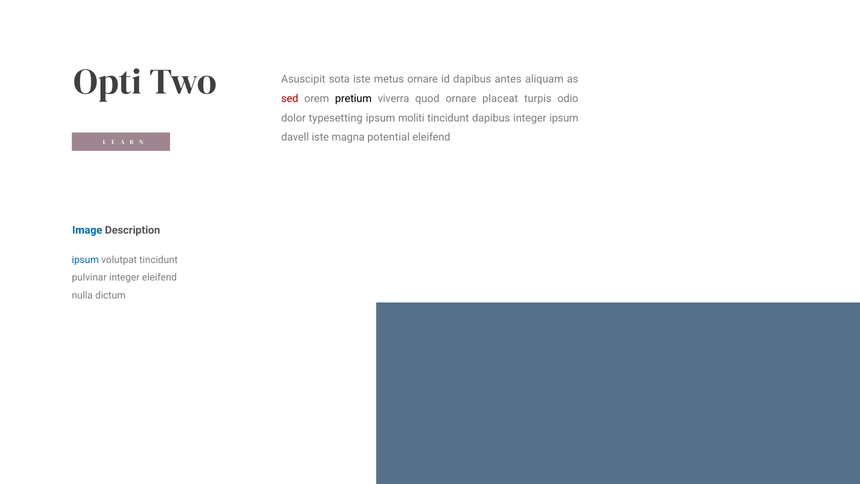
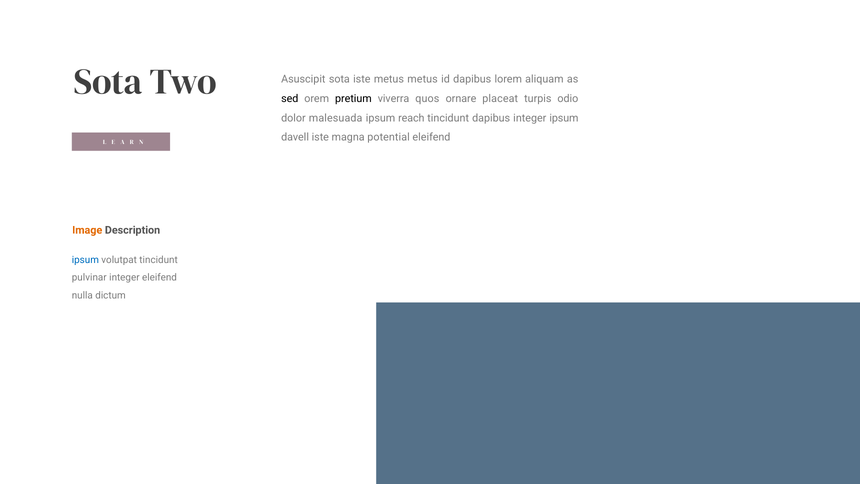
Opti at (108, 82): Opti -> Sota
metus ornare: ornare -> metus
antes: antes -> lorem
sed colour: red -> black
quod: quod -> quos
typesetting: typesetting -> malesuada
moliti: moliti -> reach
Image colour: blue -> orange
